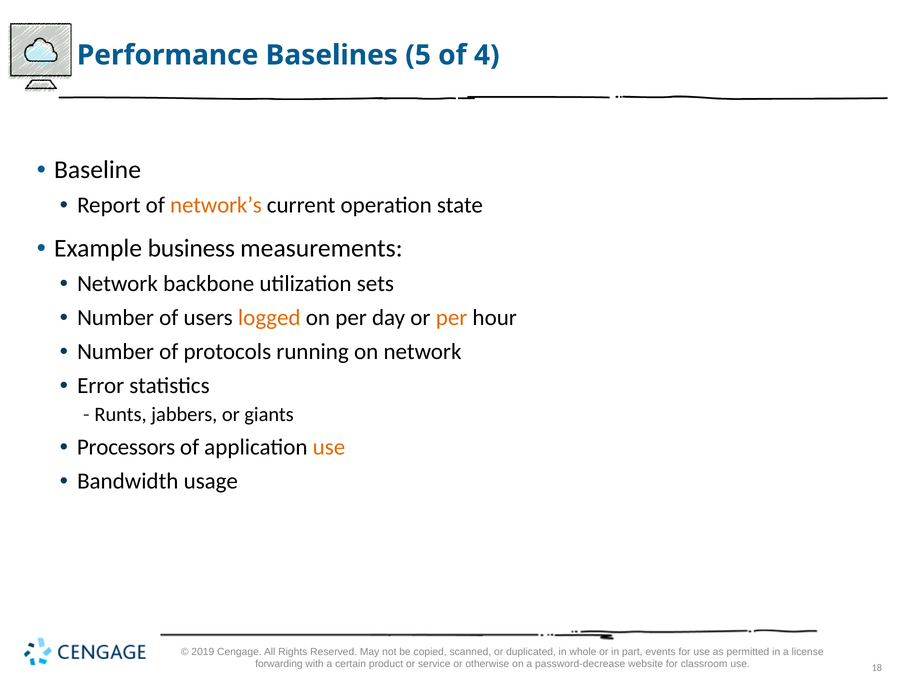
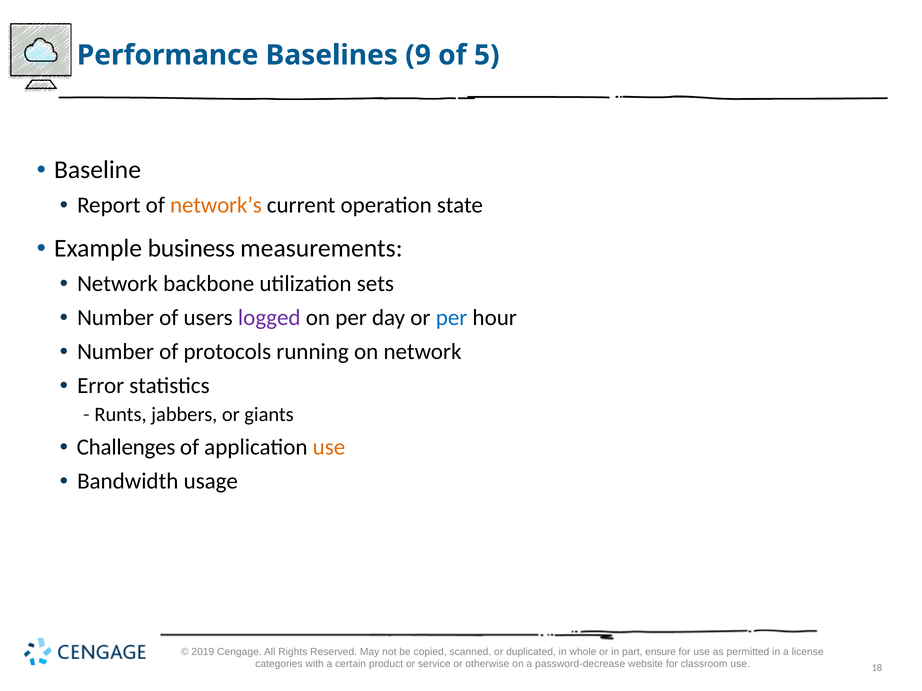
5: 5 -> 9
4: 4 -> 5
logged colour: orange -> purple
per at (452, 318) colour: orange -> blue
Processors: Processors -> Challenges
events: events -> ensure
forwarding: forwarding -> categories
